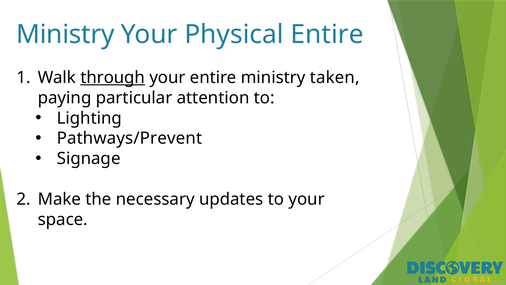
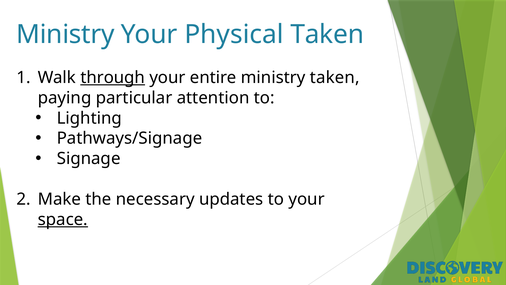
Physical Entire: Entire -> Taken
Pathways/Prevent: Pathways/Prevent -> Pathways/Signage
space underline: none -> present
